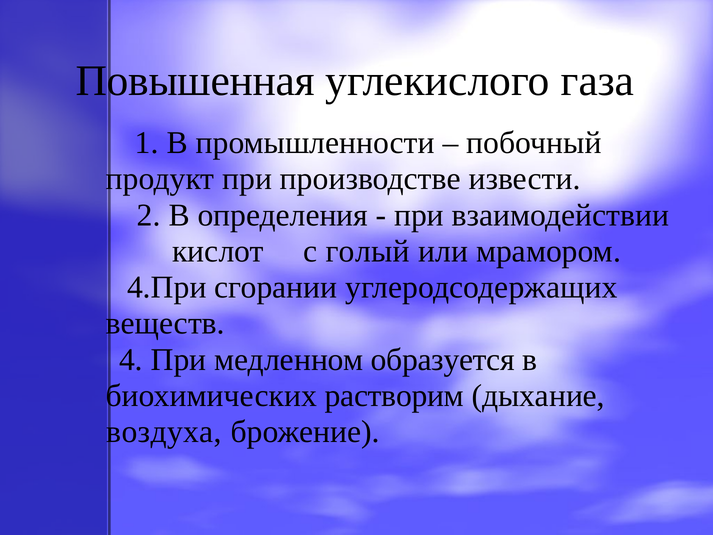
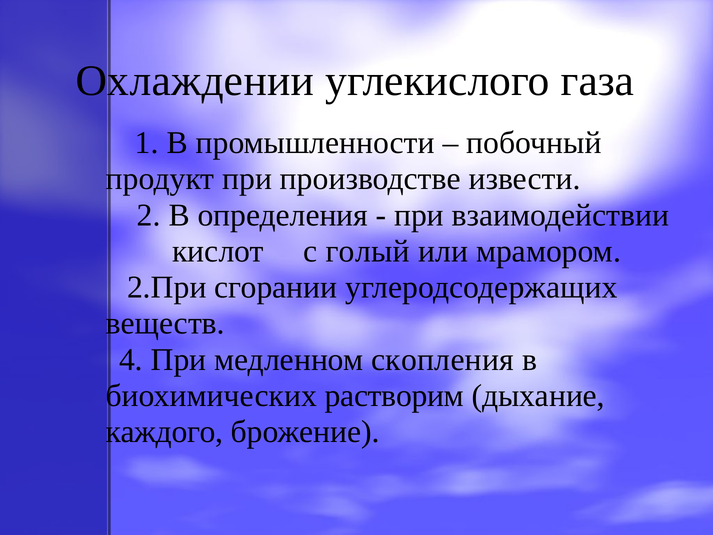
Повышенная: Повышенная -> Охлаждении
4.При: 4.При -> 2.При
образуется: образуется -> скопления
воздуха: воздуха -> каждого
